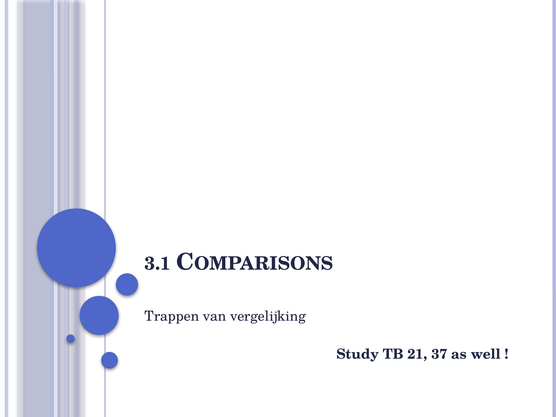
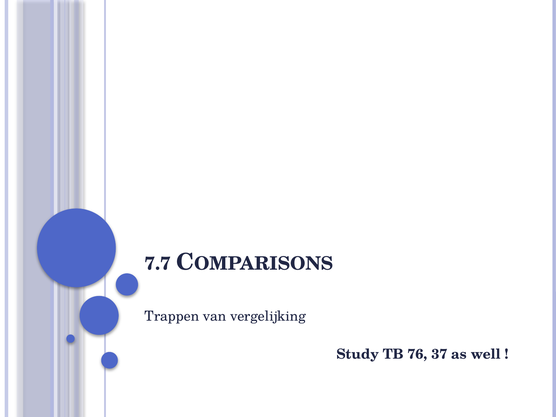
3.1: 3.1 -> 7.7
21: 21 -> 76
